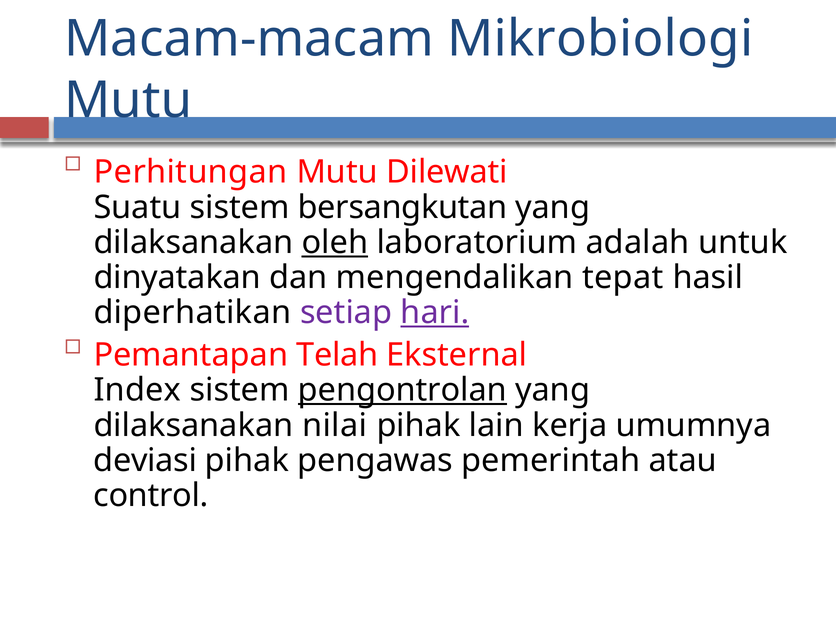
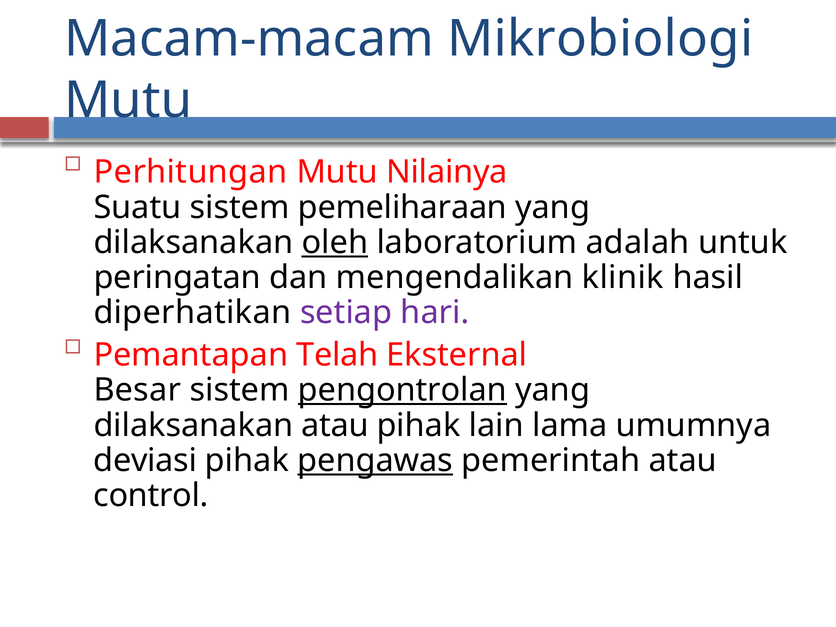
Dilewati: Dilewati -> Nilainya
bersangkutan: bersangkutan -> pemeliharaan
dinyatakan: dinyatakan -> peringatan
tepat: tepat -> klinik
hari underline: present -> none
Index: Index -> Besar
dilaksanakan nilai: nilai -> atau
kerja: kerja -> lama
pengawas underline: none -> present
